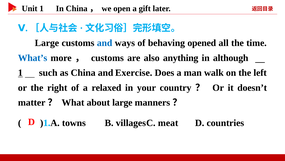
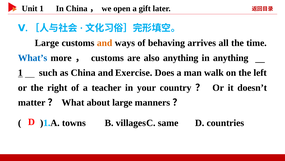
and at (105, 43) colour: blue -> orange
opened: opened -> arrives
in although: although -> anything
relaxed: relaxed -> teacher
meat: meat -> same
